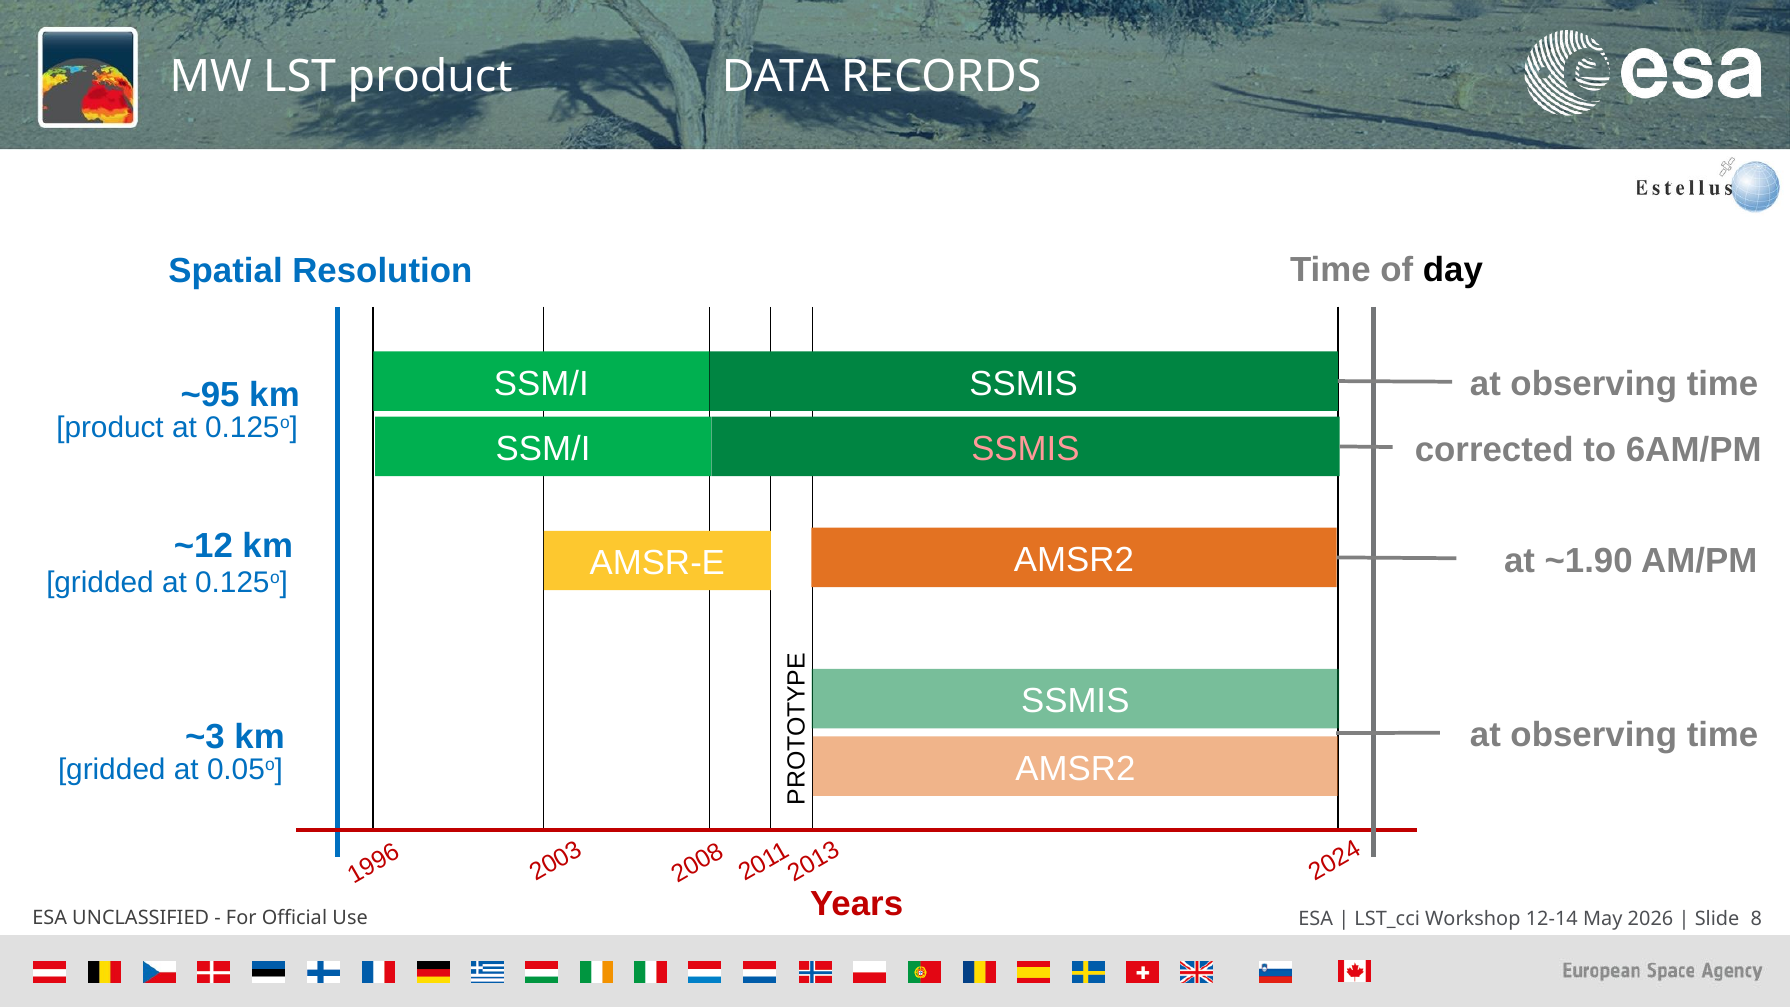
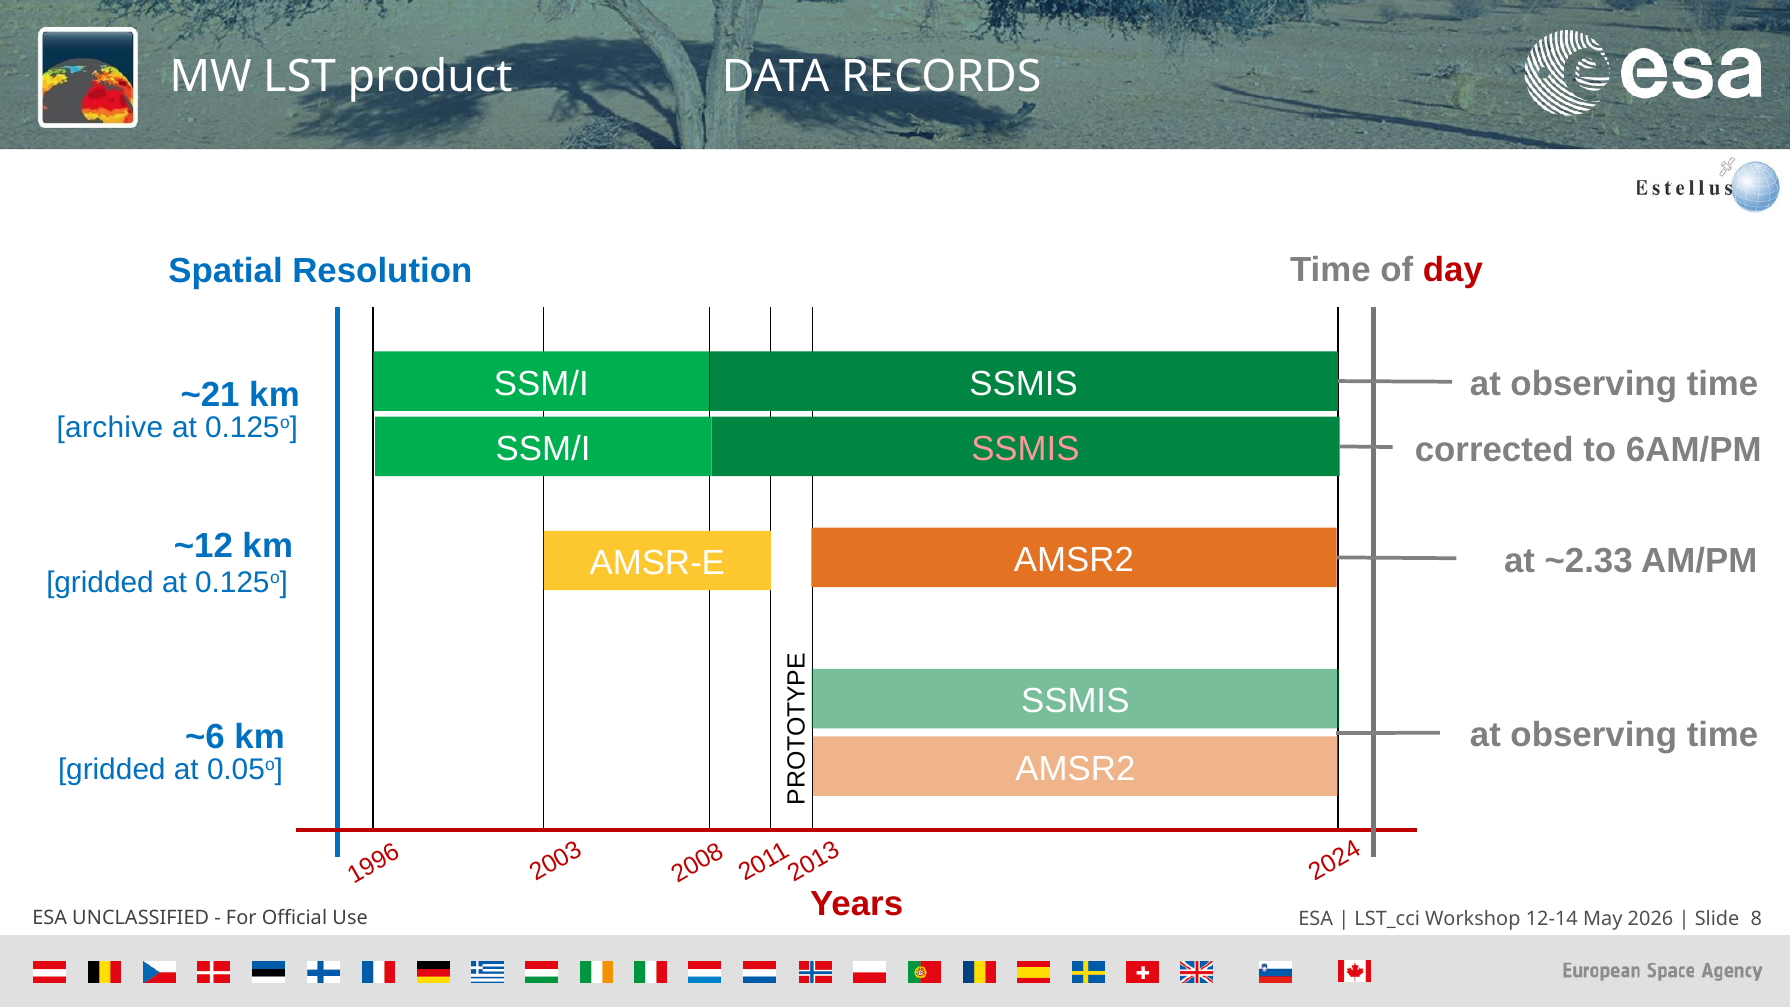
day colour: black -> red
~95: ~95 -> ~21
product at (110, 428): product -> archive
~1.90: ~1.90 -> ~2.33
~3: ~3 -> ~6
